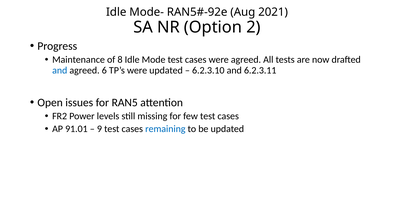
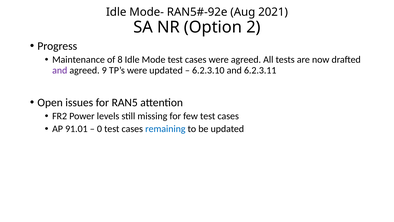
and at (60, 70) colour: blue -> purple
6: 6 -> 9
9: 9 -> 0
